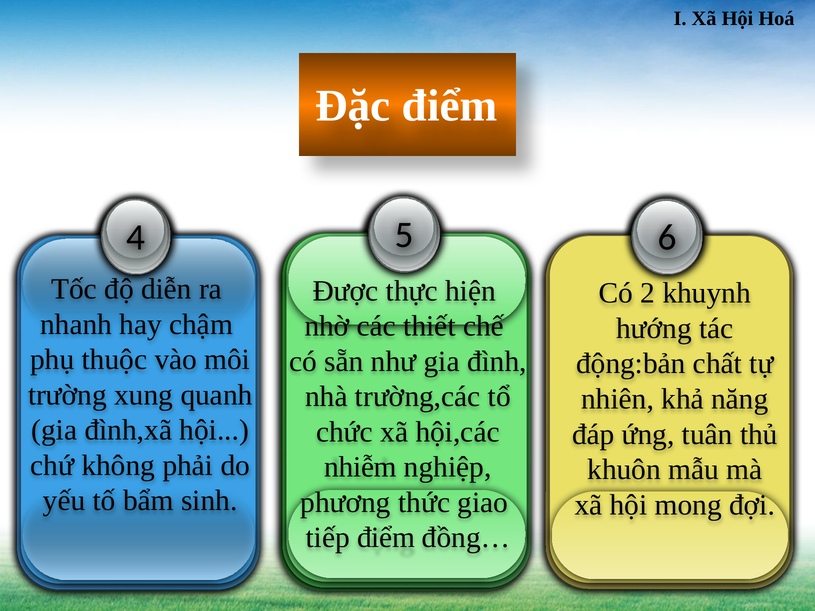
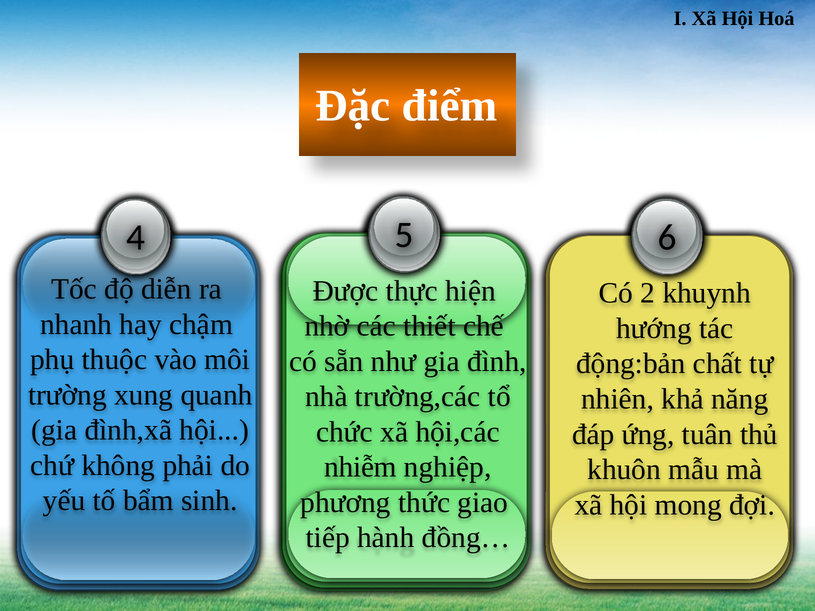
tiếp điểm: điểm -> hành
